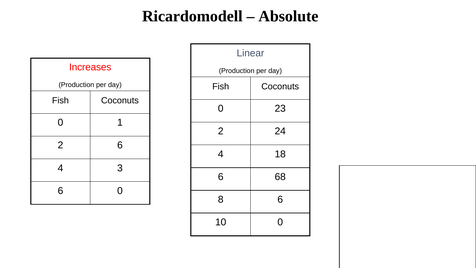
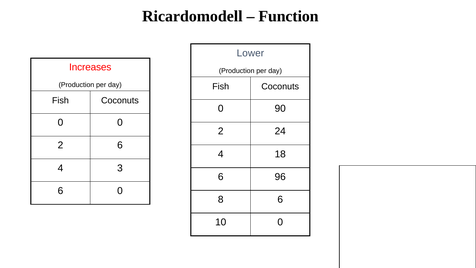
Absolute: Absolute -> Function
Linear: Linear -> Lower
23: 23 -> 90
0 1: 1 -> 0
68: 68 -> 96
